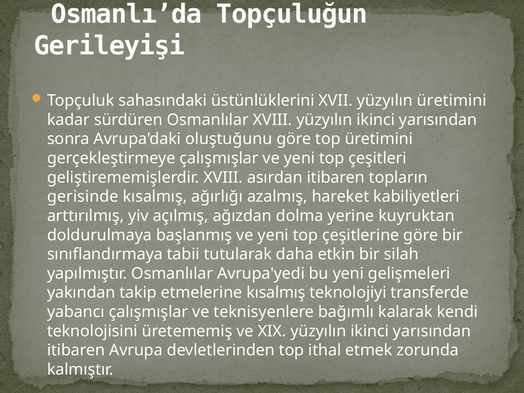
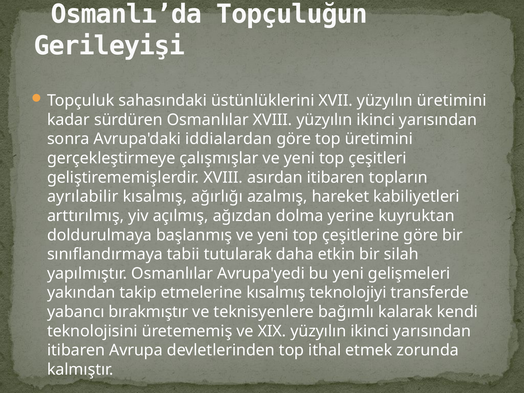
oluştuğunu: oluştuğunu -> iddialardan
gerisinde: gerisinde -> ayrılabilir
yabancı çalışmışlar: çalışmışlar -> bırakmıştır
